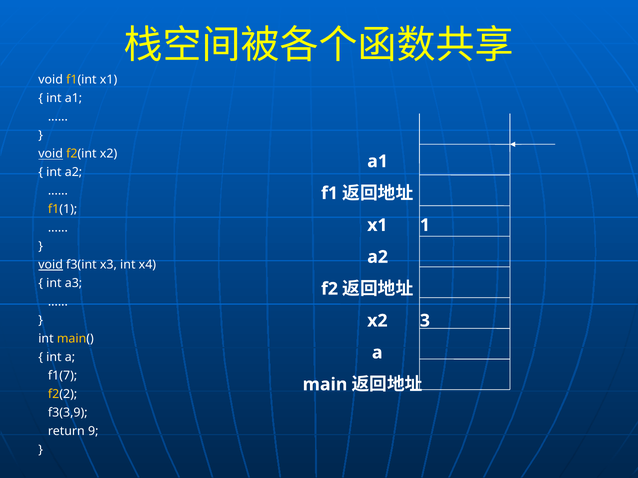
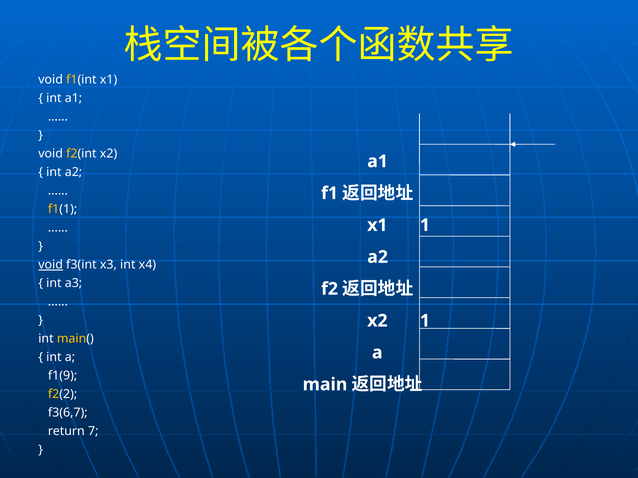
void at (51, 154) underline: present -> none
x2 3: 3 -> 1
f1(7: f1(7 -> f1(9
f3(3,9: f3(3,9 -> f3(6,7
9: 9 -> 7
